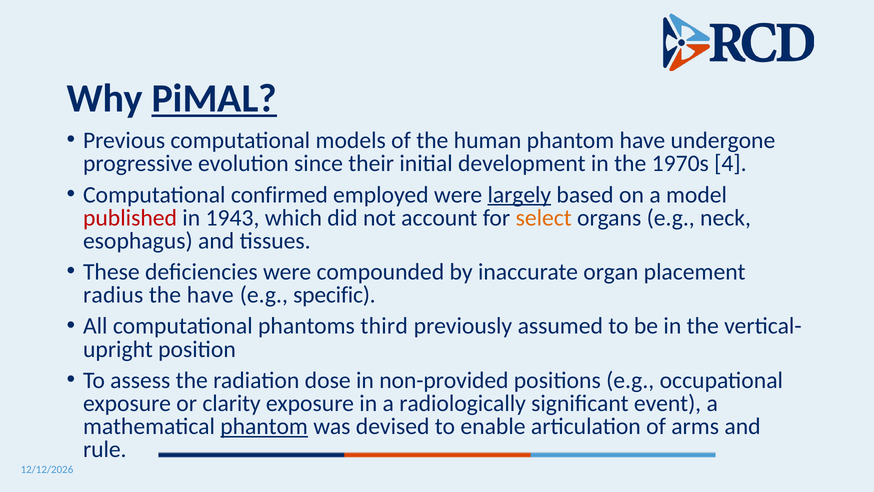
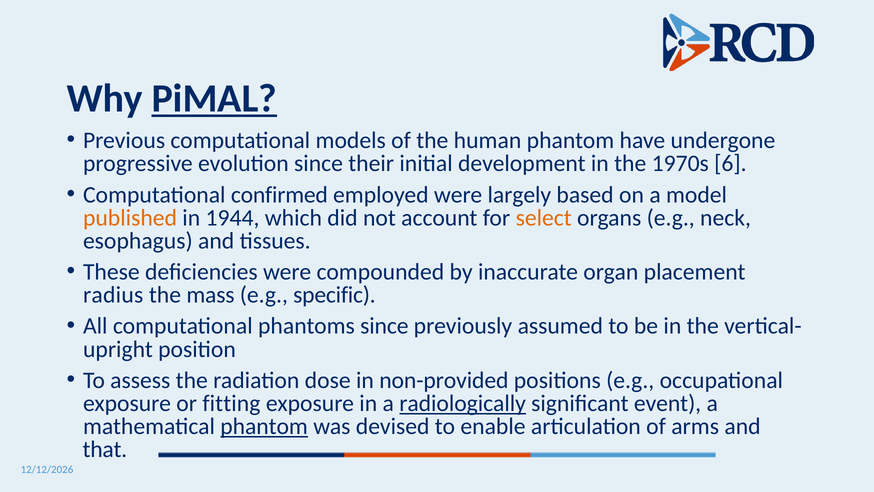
4: 4 -> 6
largely underline: present -> none
published colour: red -> orange
1943: 1943 -> 1944
the have: have -> mass
phantoms third: third -> since
clarity: clarity -> fitting
radiologically underline: none -> present
rule: rule -> that
